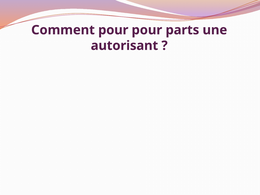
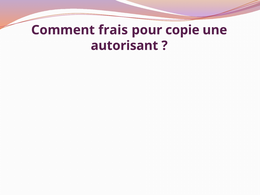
Comment pour: pour -> frais
parts: parts -> copie
